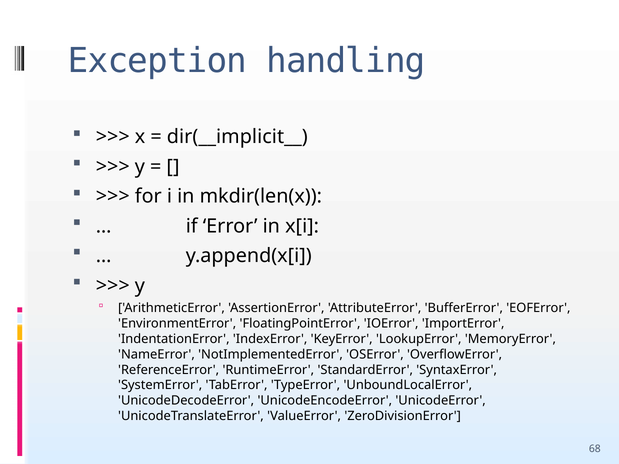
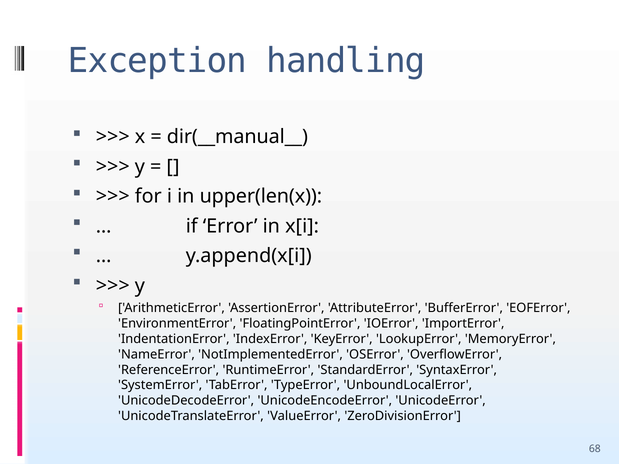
dir(__implicit__: dir(__implicit__ -> dir(__manual__
mkdir(len(x: mkdir(len(x -> upper(len(x
